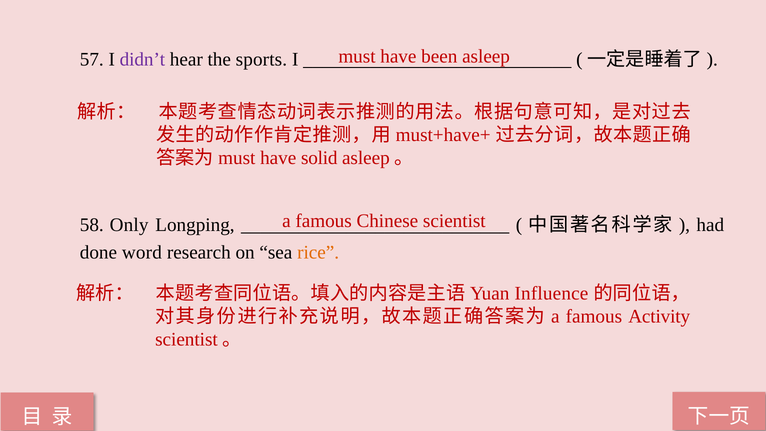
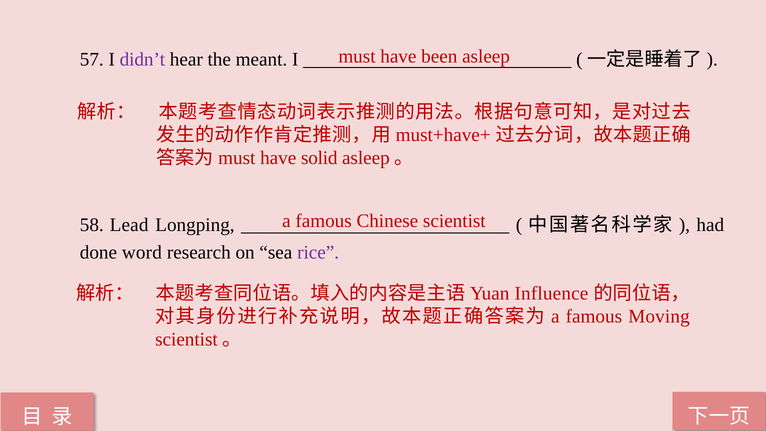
sports: sports -> meant
Only: Only -> Lead
rice colour: orange -> purple
Activity: Activity -> Moving
